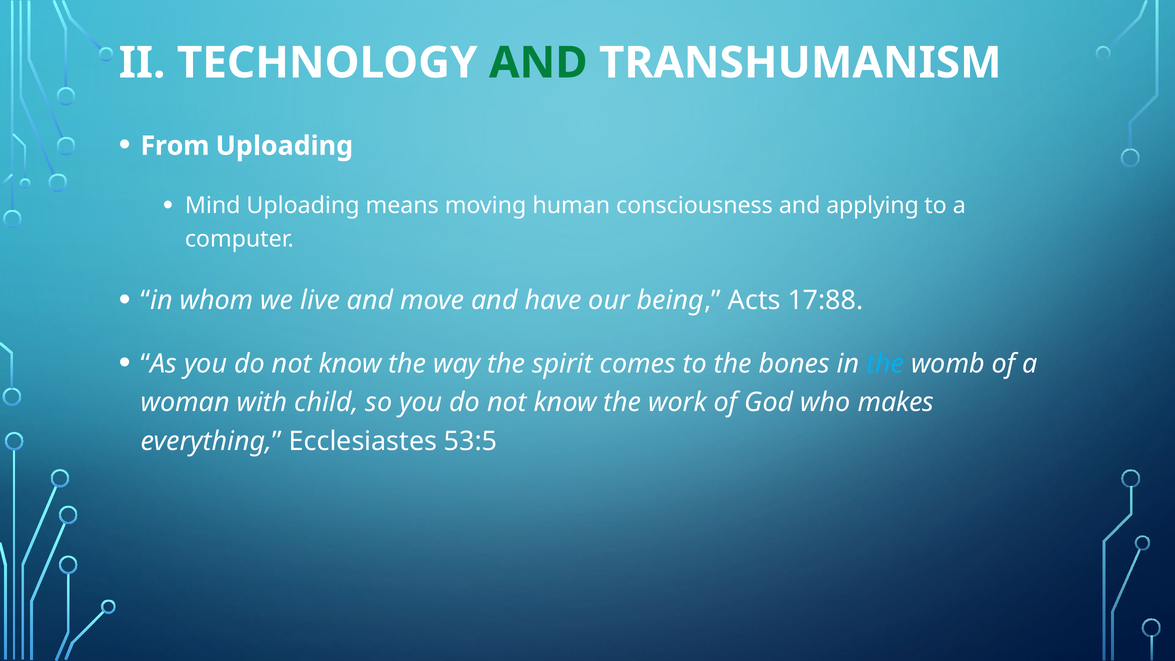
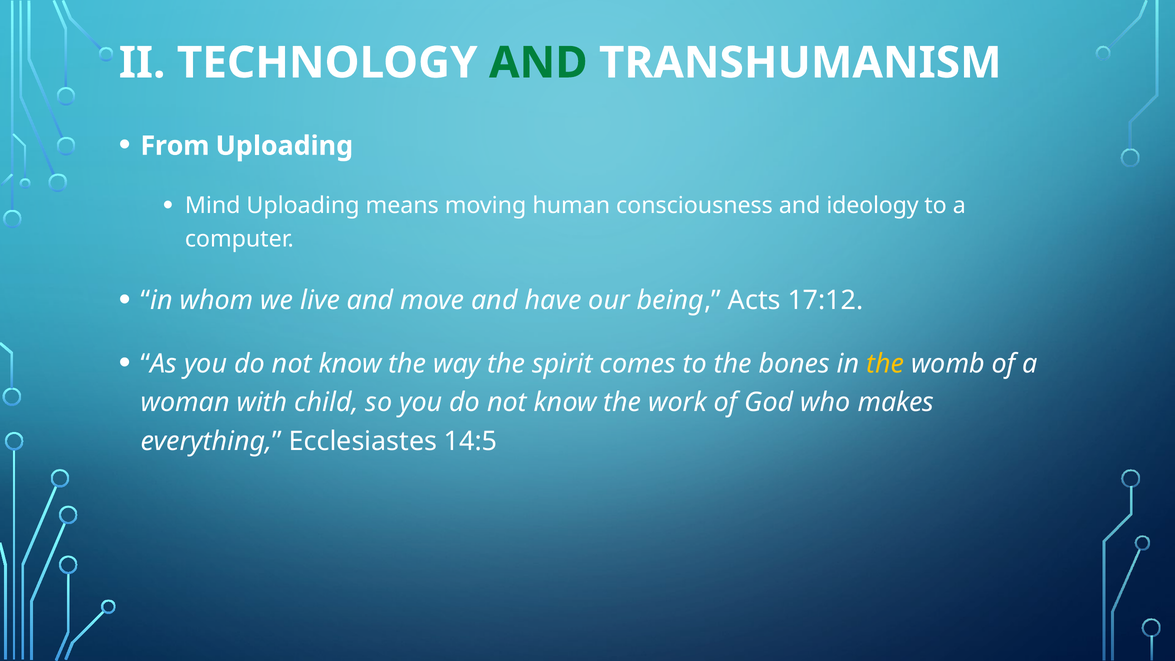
applying: applying -> ideology
17:88: 17:88 -> 17:12
the at (885, 364) colour: light blue -> yellow
53:5: 53:5 -> 14:5
